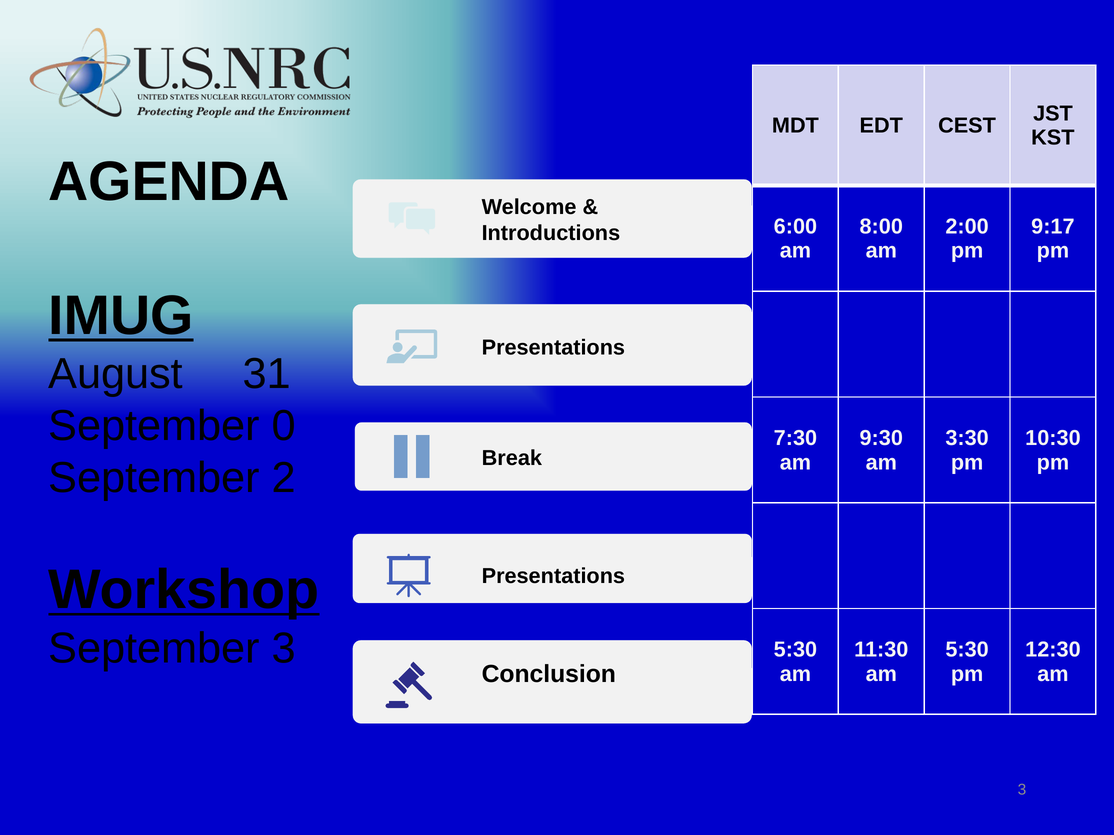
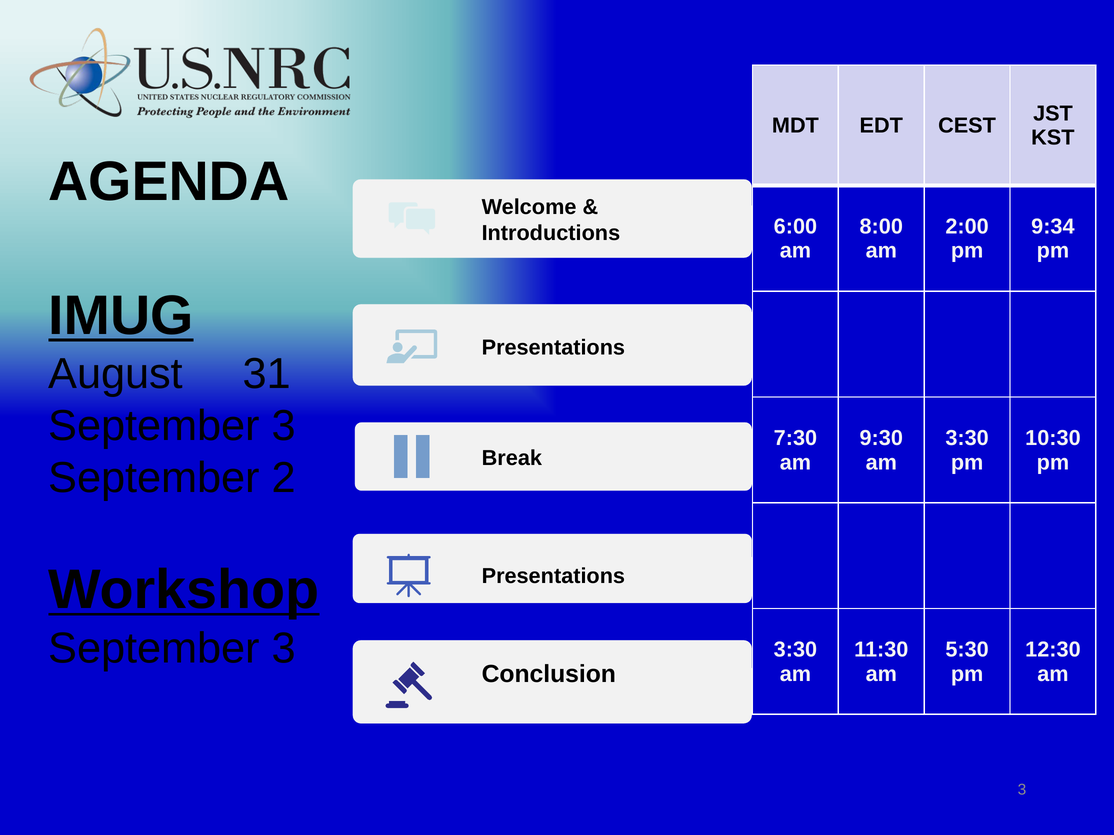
9:17: 9:17 -> 9:34
0 at (284, 426): 0 -> 3
5:30 at (795, 650): 5:30 -> 3:30
